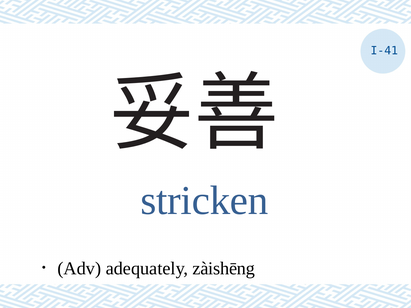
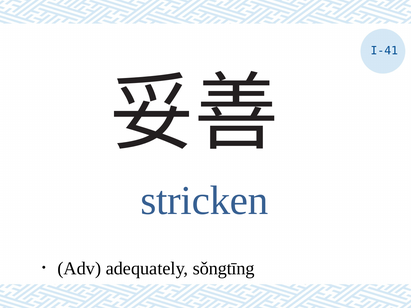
zàishēng: zàishēng -> sǒngtīng
